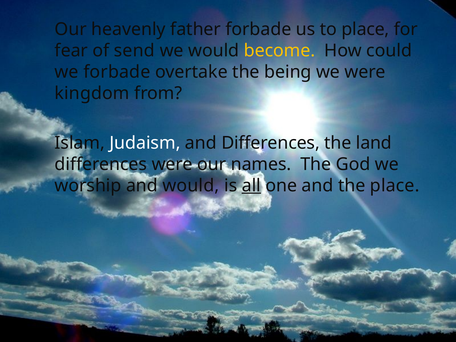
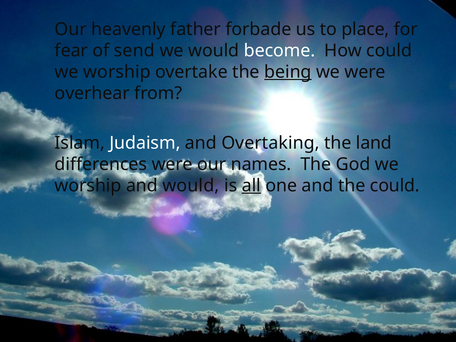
become colour: yellow -> white
forbade at (117, 72): forbade -> worship
being underline: none -> present
kingdom: kingdom -> overhear
and Differences: Differences -> Overtaking
the place: place -> could
